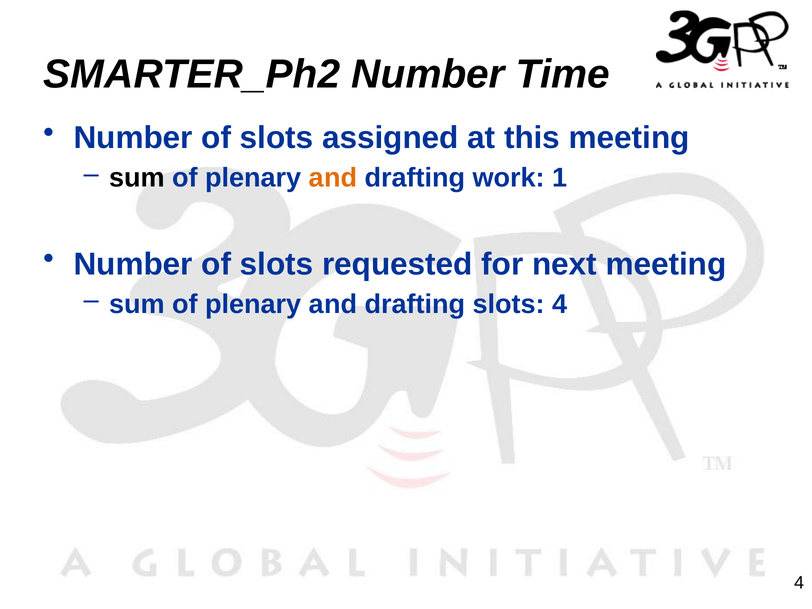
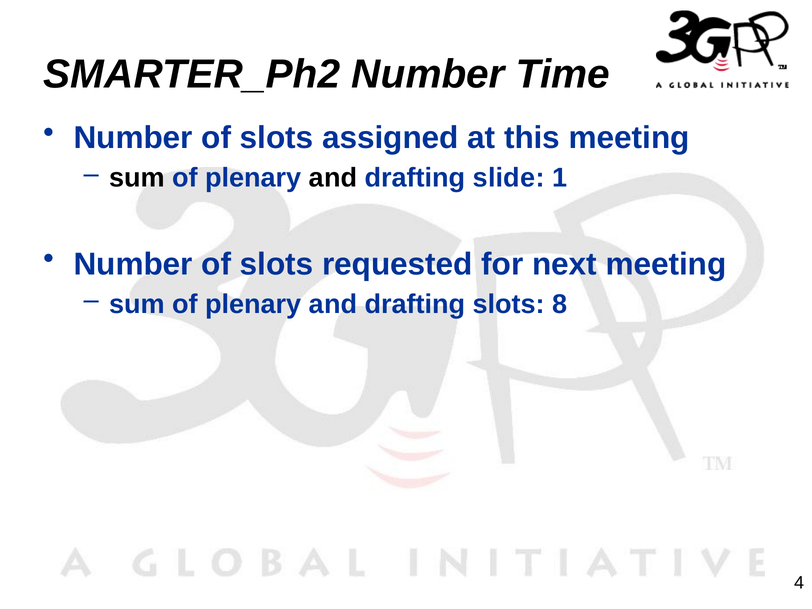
and at (333, 178) colour: orange -> black
work: work -> slide
slots 4: 4 -> 8
